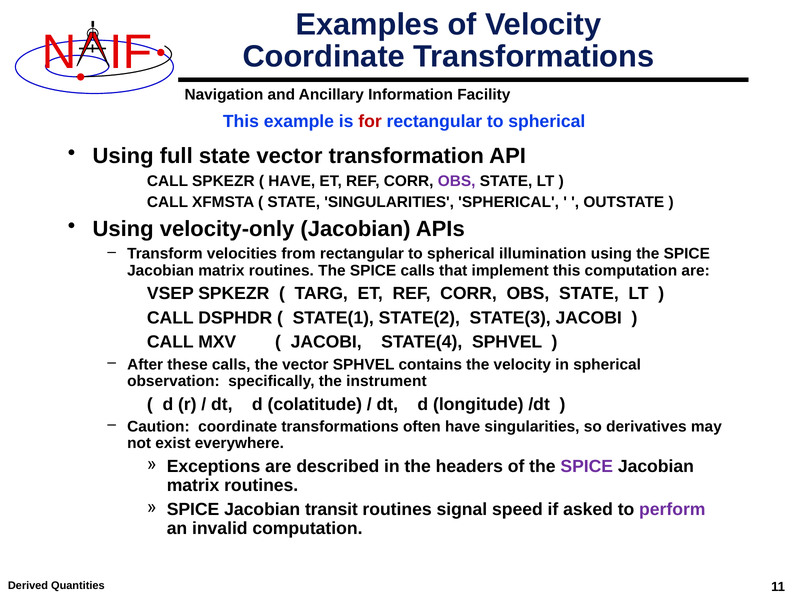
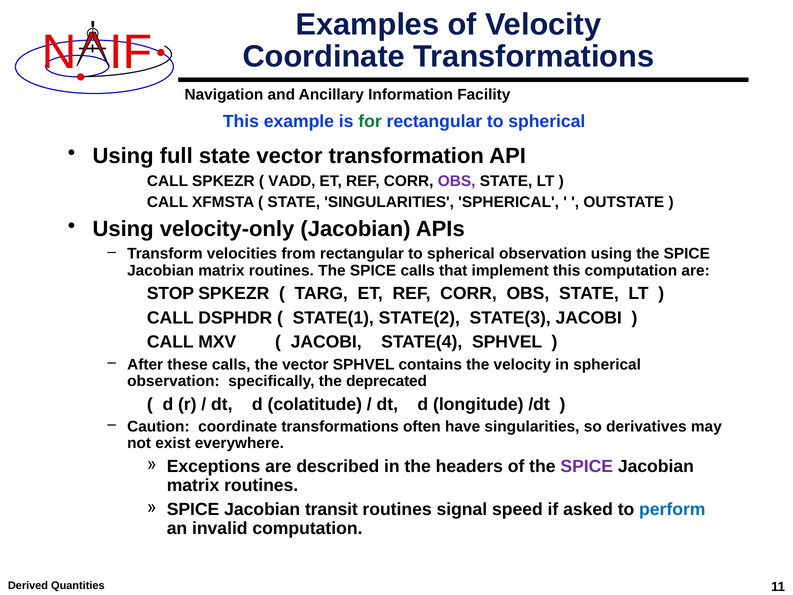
for colour: red -> green
HAVE at (292, 181): HAVE -> VADD
to spherical illumination: illumination -> observation
VSEP: VSEP -> STOP
instrument: instrument -> deprecated
perform colour: purple -> blue
